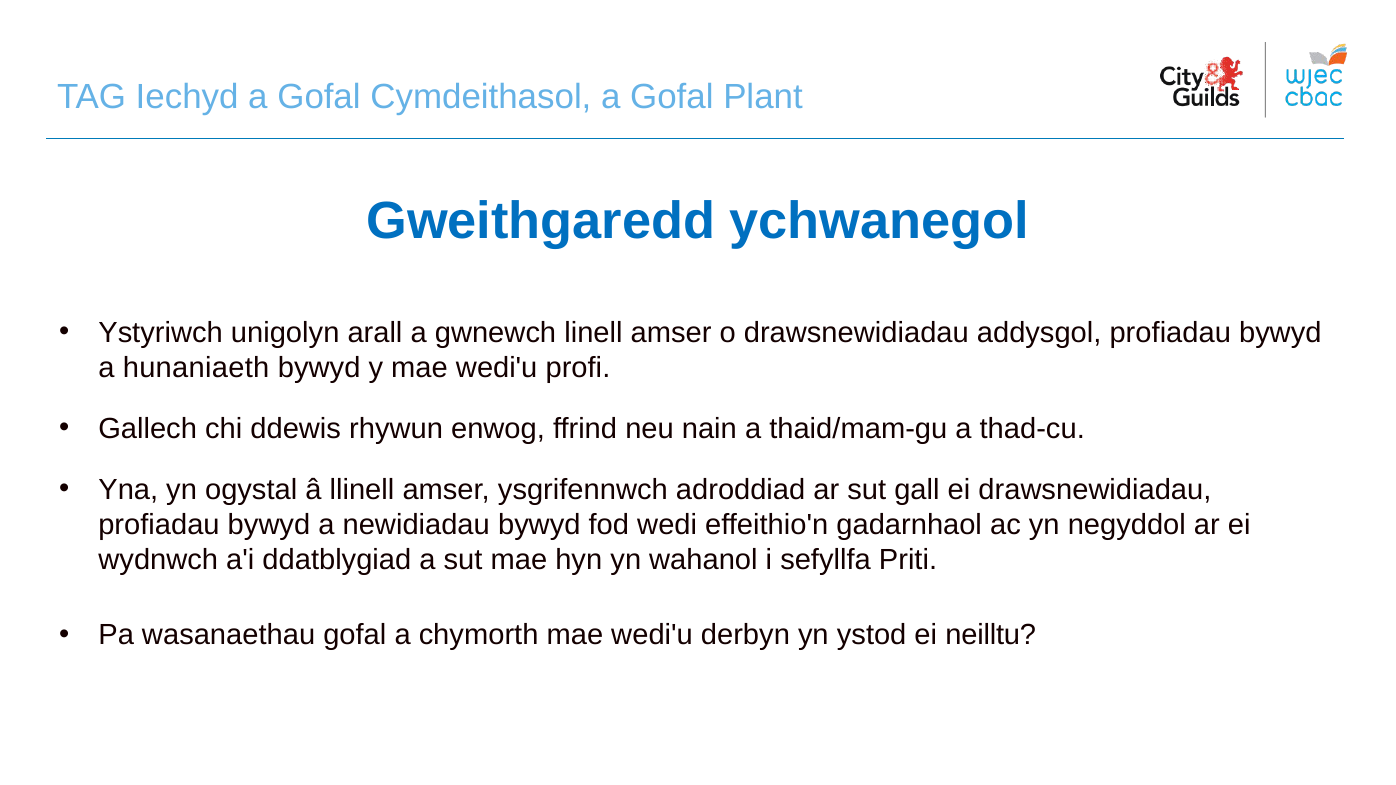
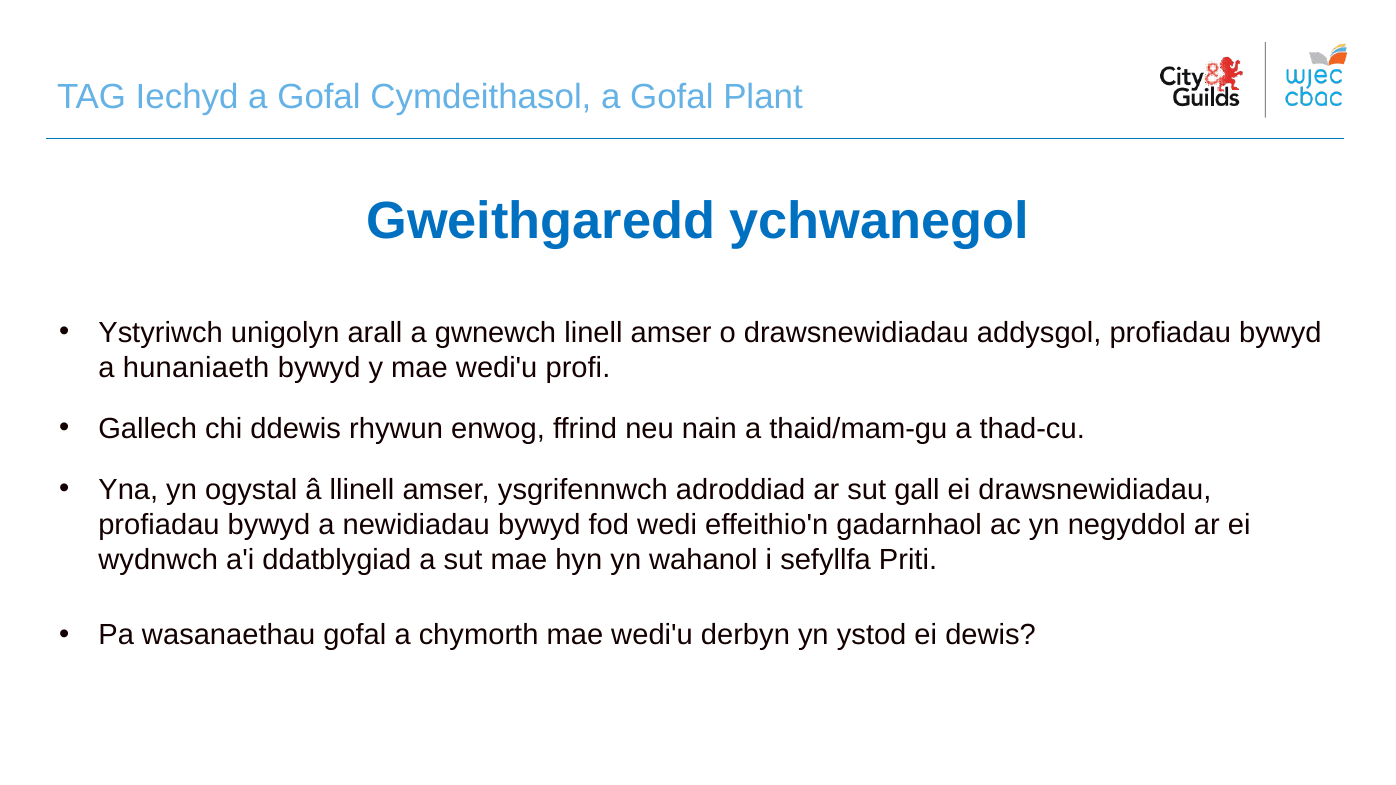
neilltu: neilltu -> dewis
